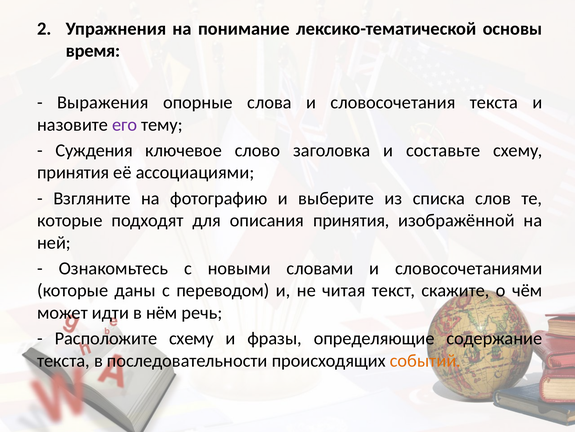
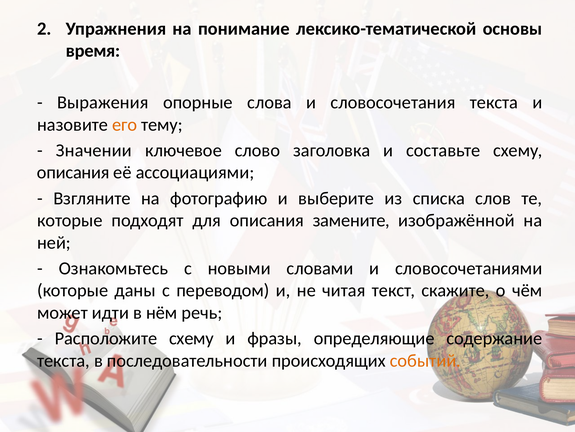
его colour: purple -> orange
Суждения: Суждения -> Значении
принятия at (73, 172): принятия -> описания
описания принятия: принятия -> замените
